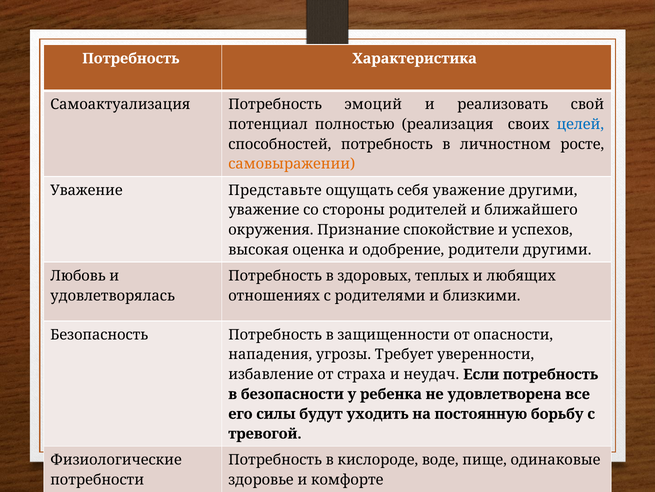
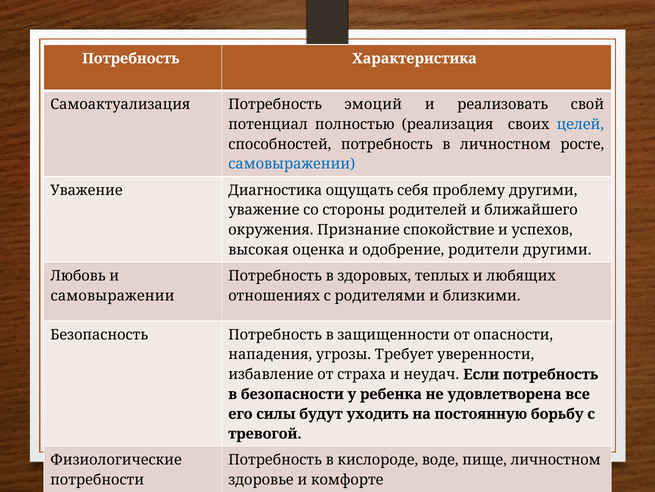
самовыражении at (292, 164) colour: orange -> blue
Представьте: Представьте -> Диагностика
себя уважение: уважение -> проблему
удовлетворялась at (113, 295): удовлетворялась -> самовыражении
пище одинаковые: одинаковые -> личностном
